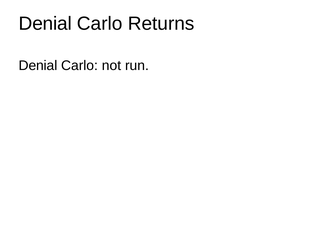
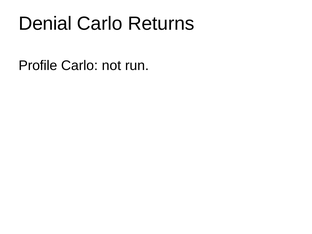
Denial at (38, 65): Denial -> Profile
